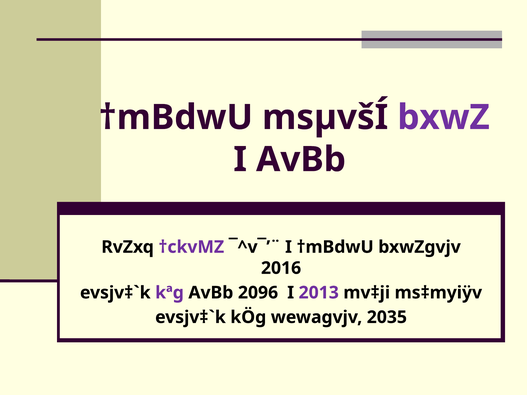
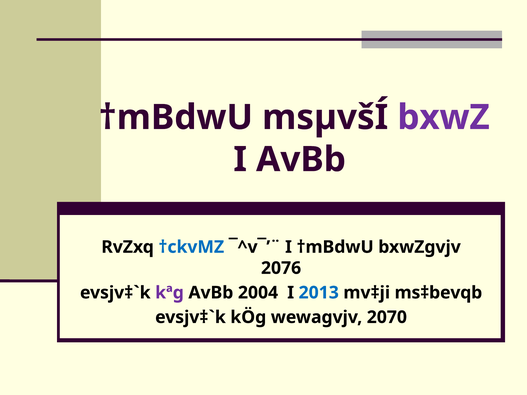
†ckvMZ colour: purple -> blue
2016: 2016 -> 2076
2096: 2096 -> 2004
2013 colour: purple -> blue
ms‡myiÿv: ms‡myiÿv -> ms‡bevqb
2035: 2035 -> 2070
